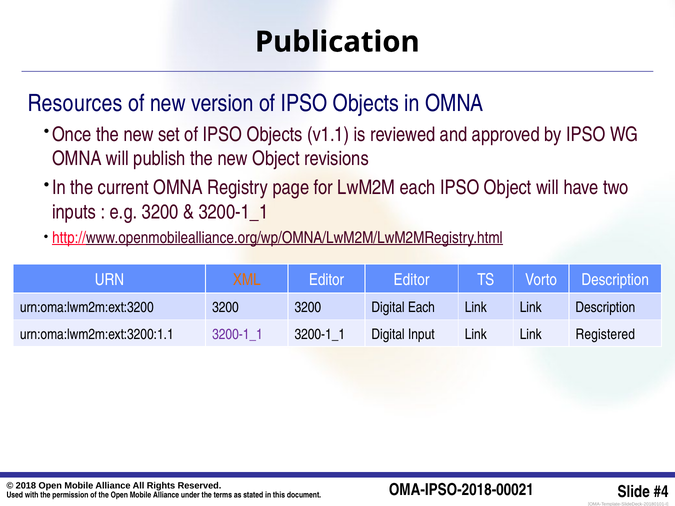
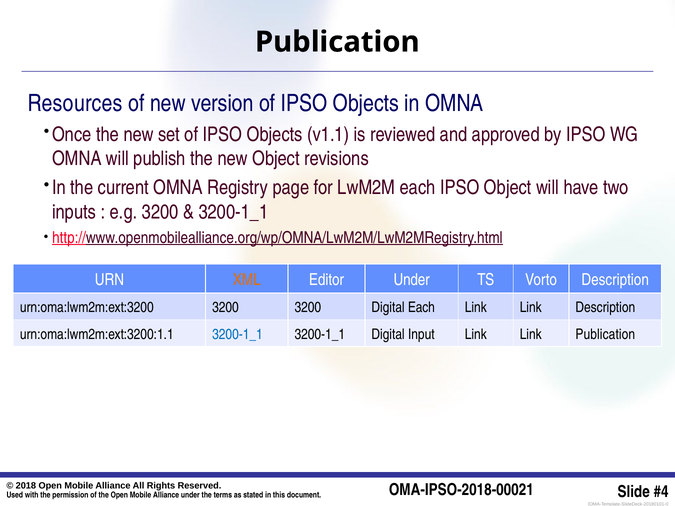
Editor Editor: Editor -> Under
3200-1_1 at (237, 334) colour: purple -> blue
Link Registered: Registered -> Publication
